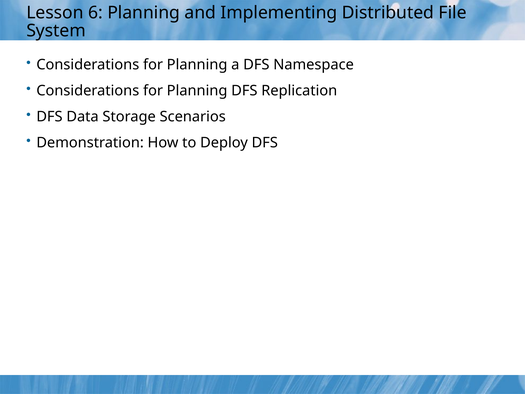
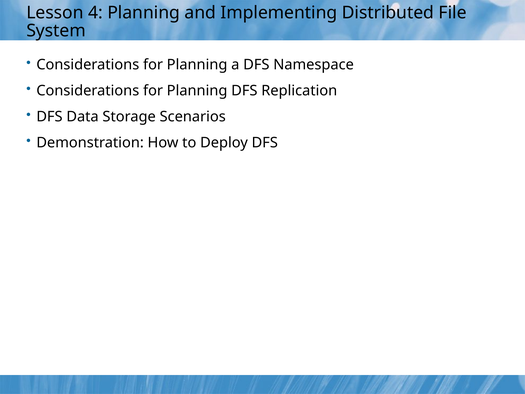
6: 6 -> 4
